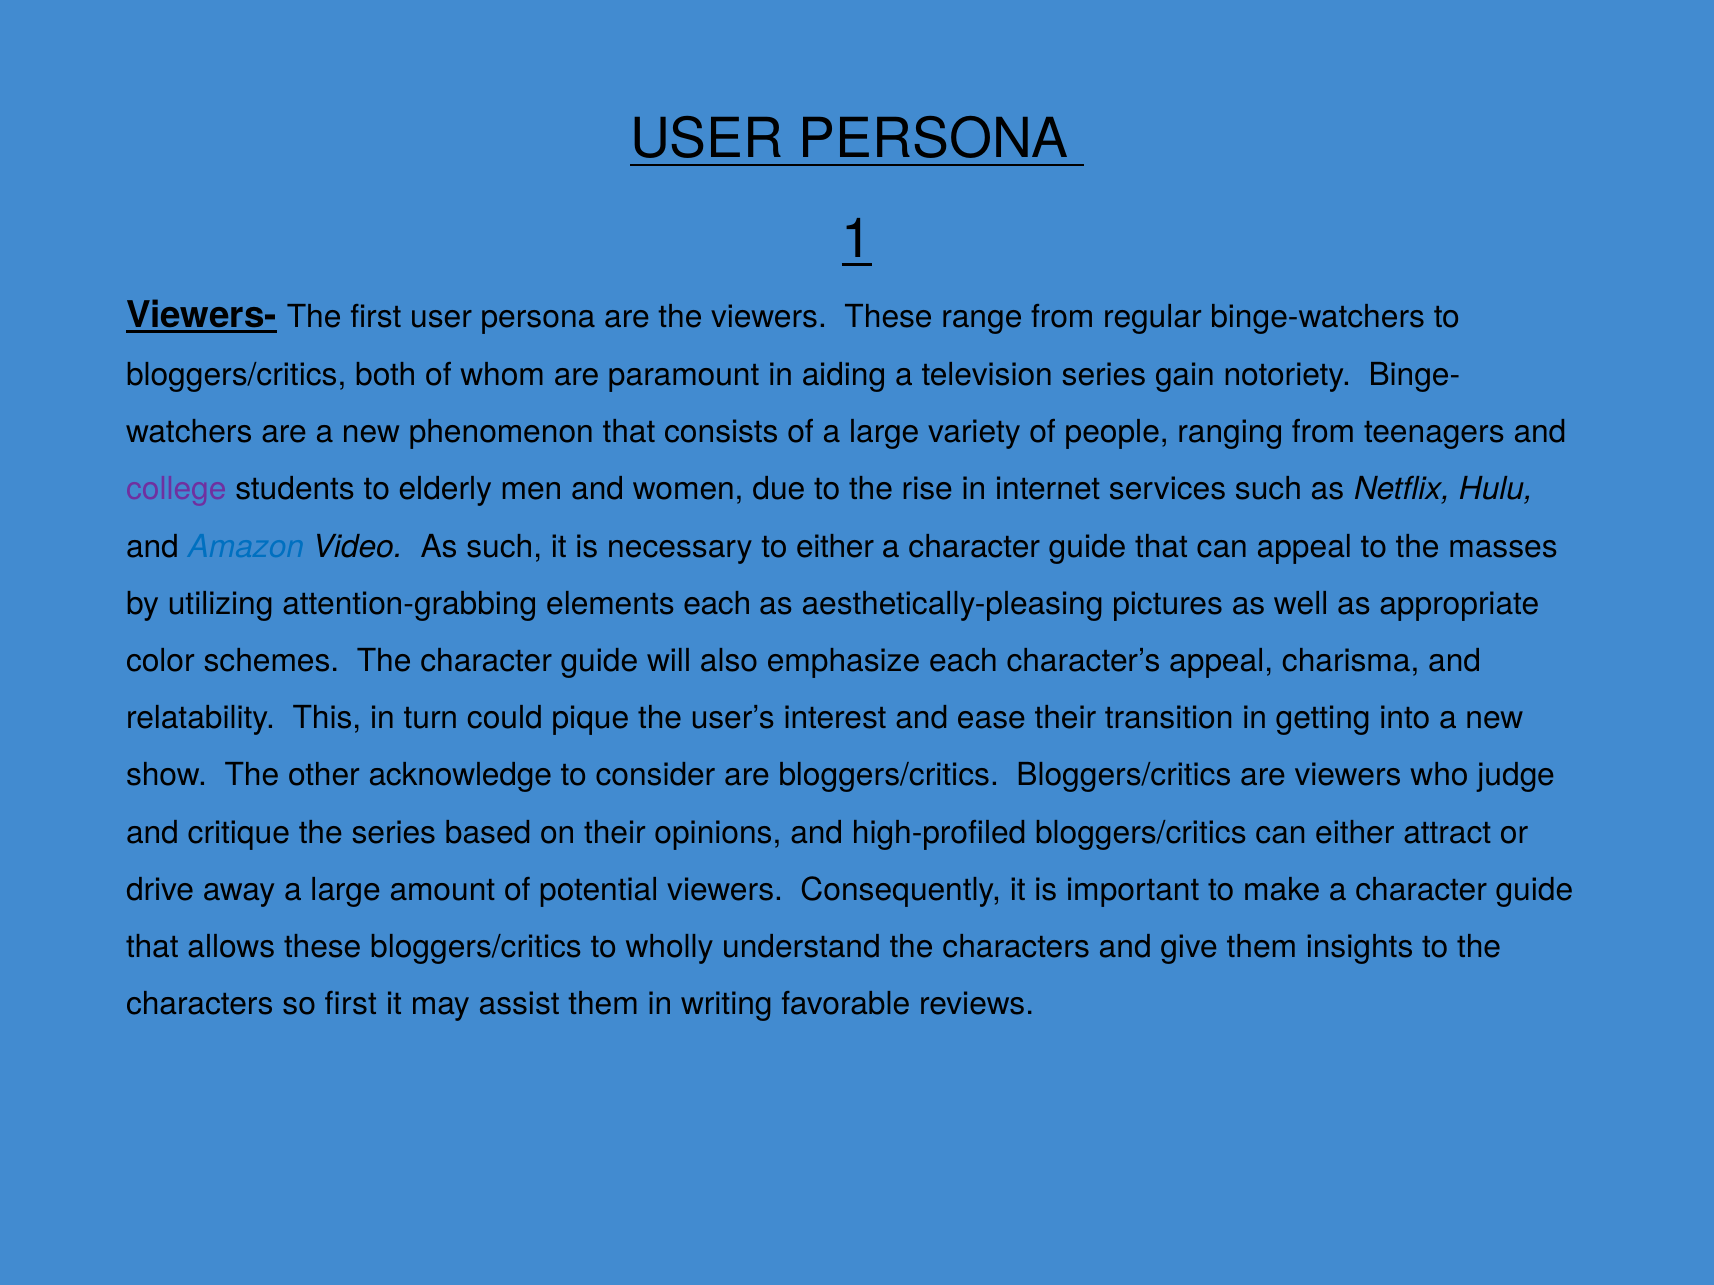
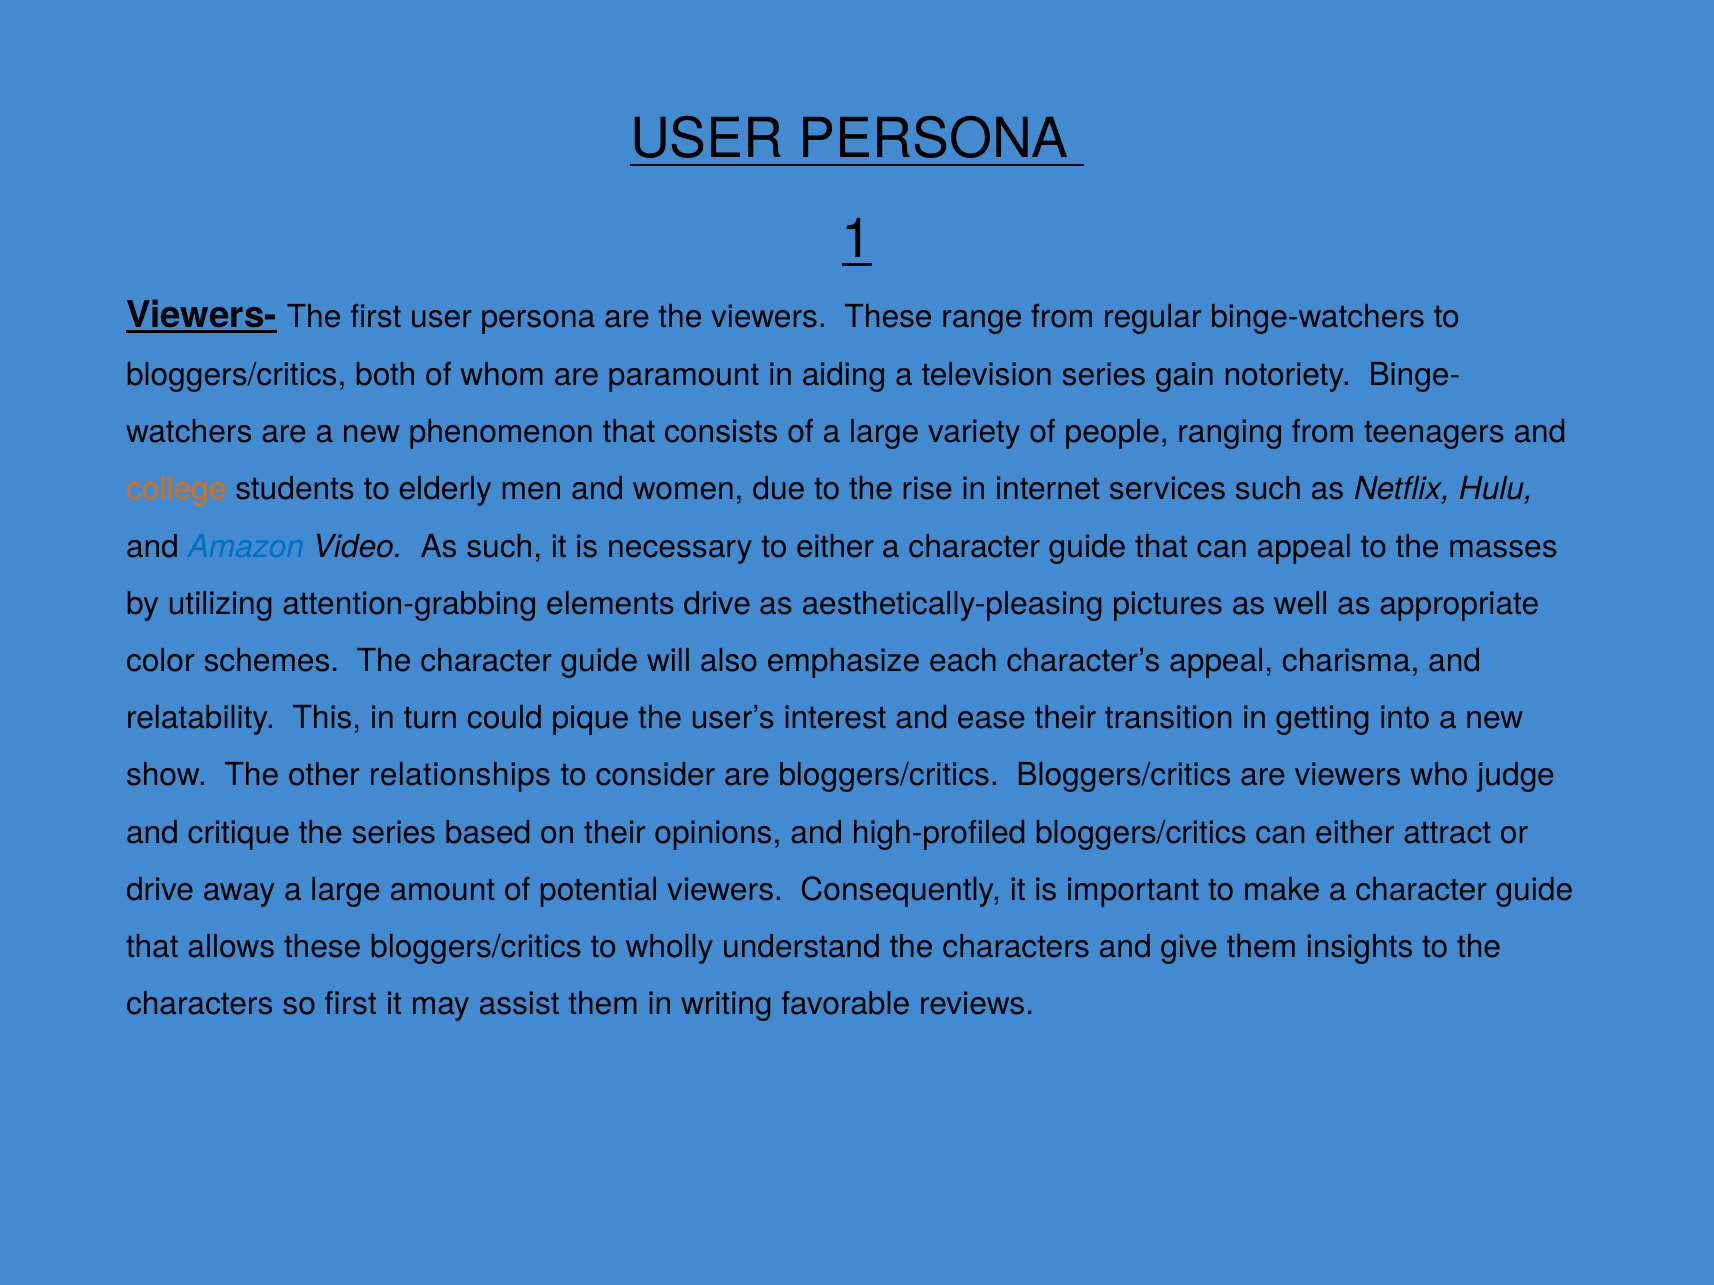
college colour: purple -> orange
elements each: each -> drive
acknowledge: acknowledge -> relationships
